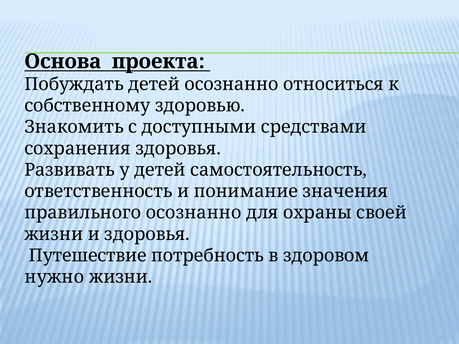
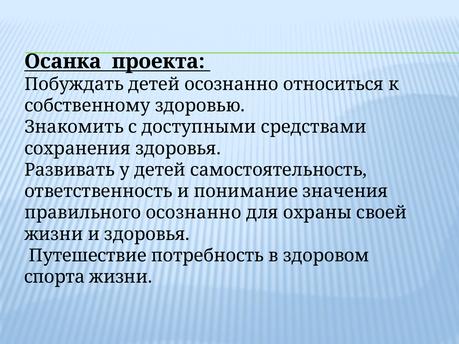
Основа: Основа -> Осанка
нужно: нужно -> спорта
